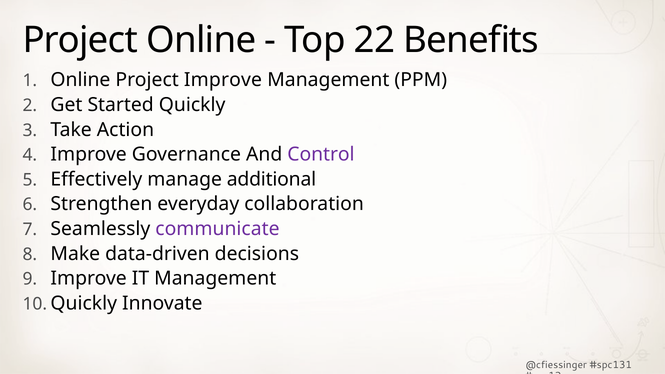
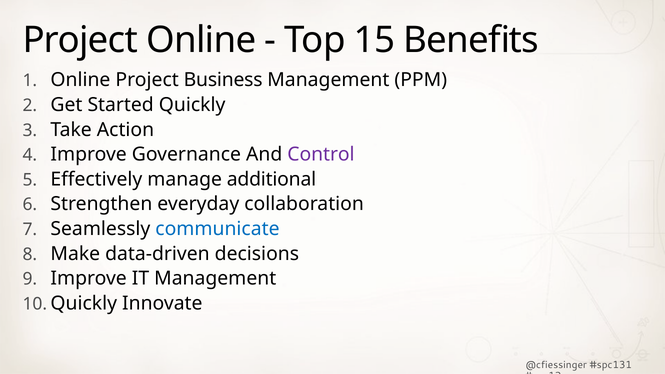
22: 22 -> 15
Project Improve: Improve -> Business
communicate colour: purple -> blue
